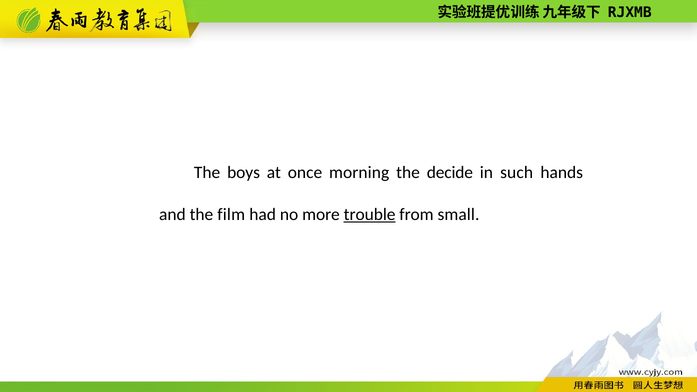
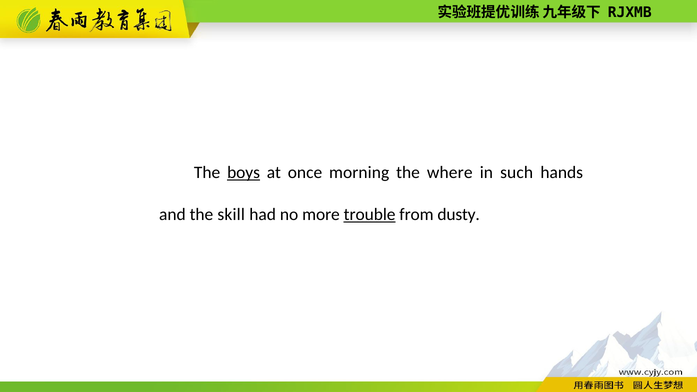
boys underline: none -> present
decide: decide -> where
film: film -> skill
small: small -> dusty
